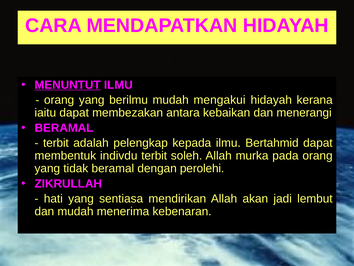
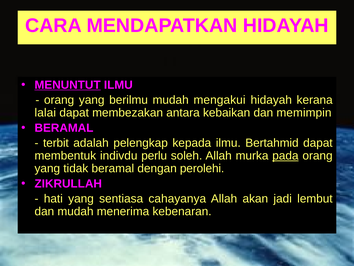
iaitu: iaitu -> lalai
menerangi: menerangi -> memimpin
indivdu terbit: terbit -> perlu
pada underline: none -> present
mendirikan: mendirikan -> cahayanya
